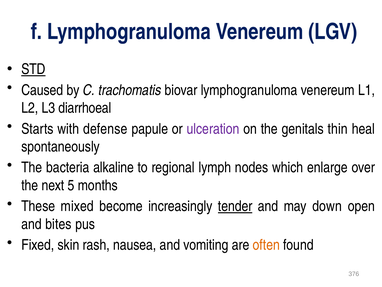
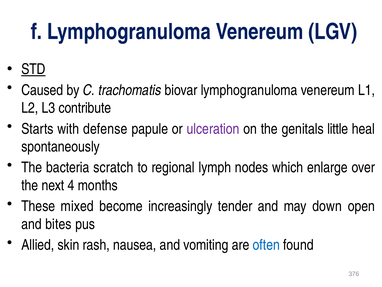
diarrhoeal: diarrhoeal -> contribute
thin: thin -> little
alkaline: alkaline -> scratch
5: 5 -> 4
tender underline: present -> none
Fixed: Fixed -> Allied
often colour: orange -> blue
